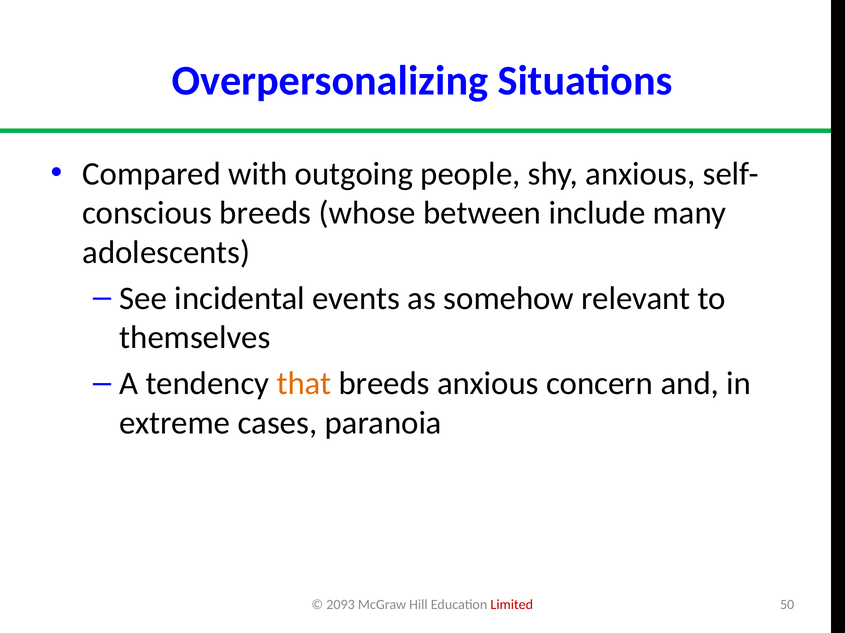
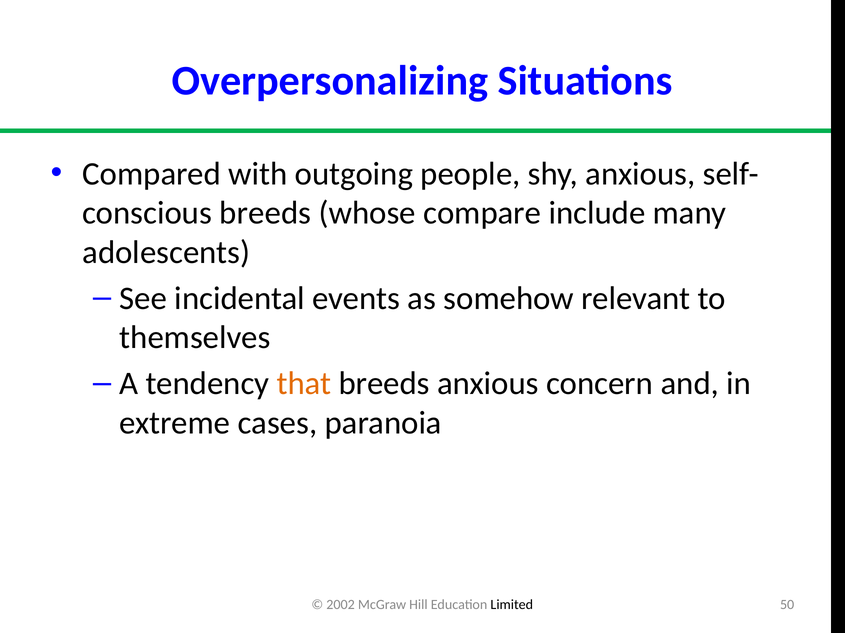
between: between -> compare
2093: 2093 -> 2002
Limited colour: red -> black
